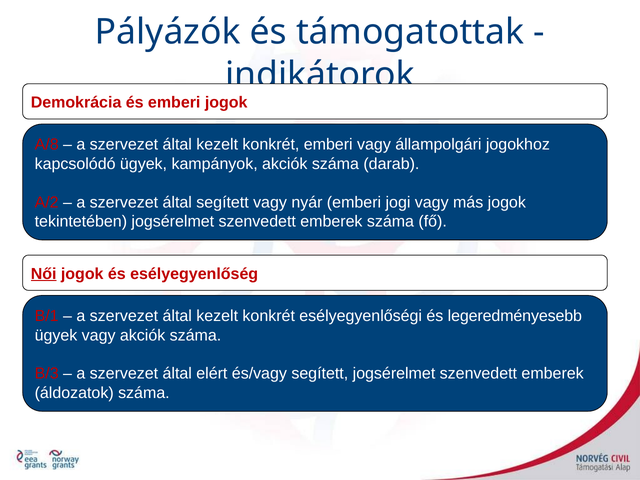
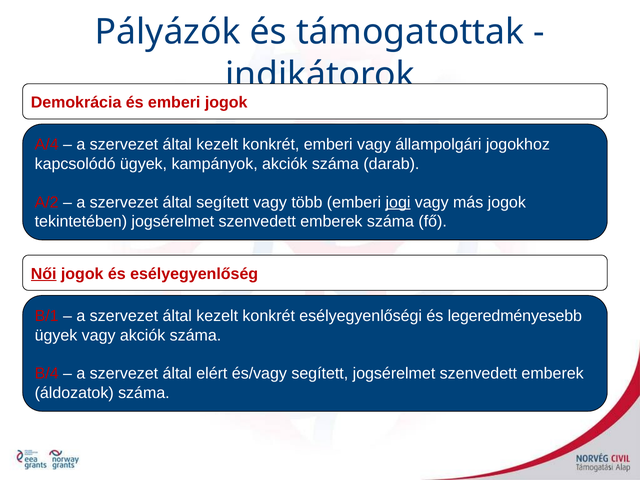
A/8: A/8 -> A/4
nyár: nyár -> több
jogi underline: none -> present
B/3: B/3 -> B/4
